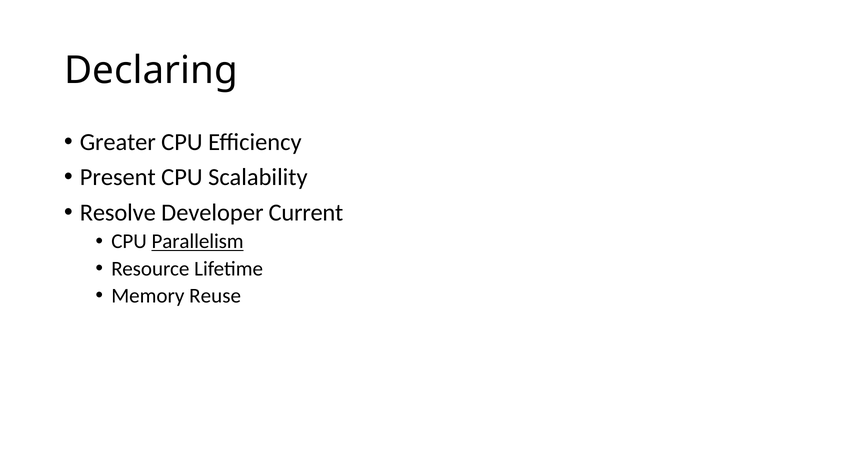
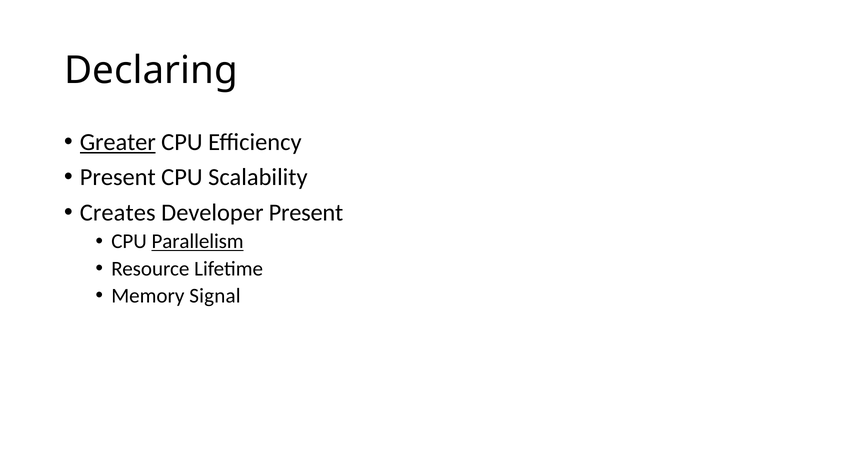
Greater underline: none -> present
Resolve: Resolve -> Creates
Developer Current: Current -> Present
Reuse: Reuse -> Signal
